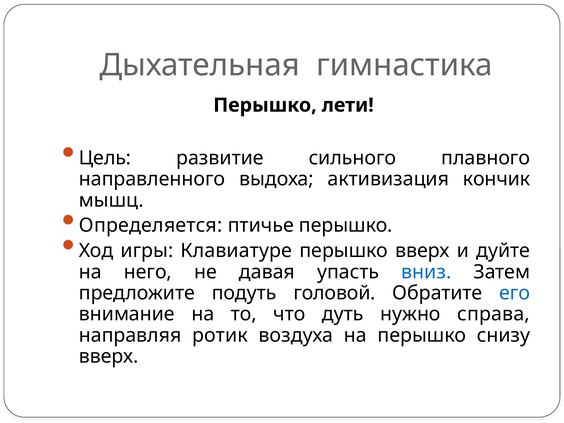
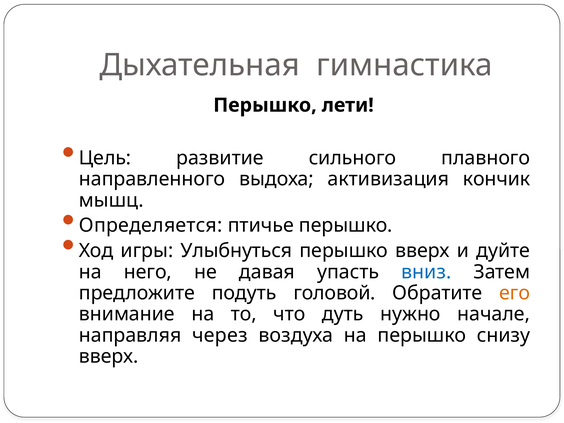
Клавиатуре: Клавиатуре -> Улыбнуться
его colour: blue -> orange
справа: справа -> начале
ротик: ротик -> через
